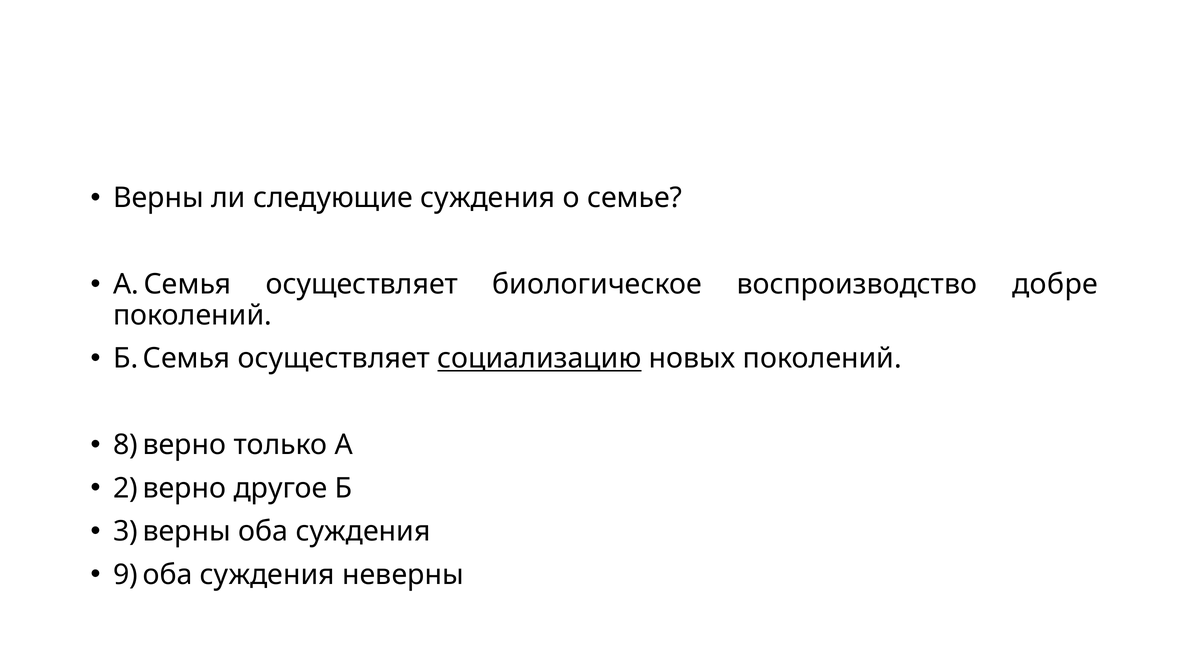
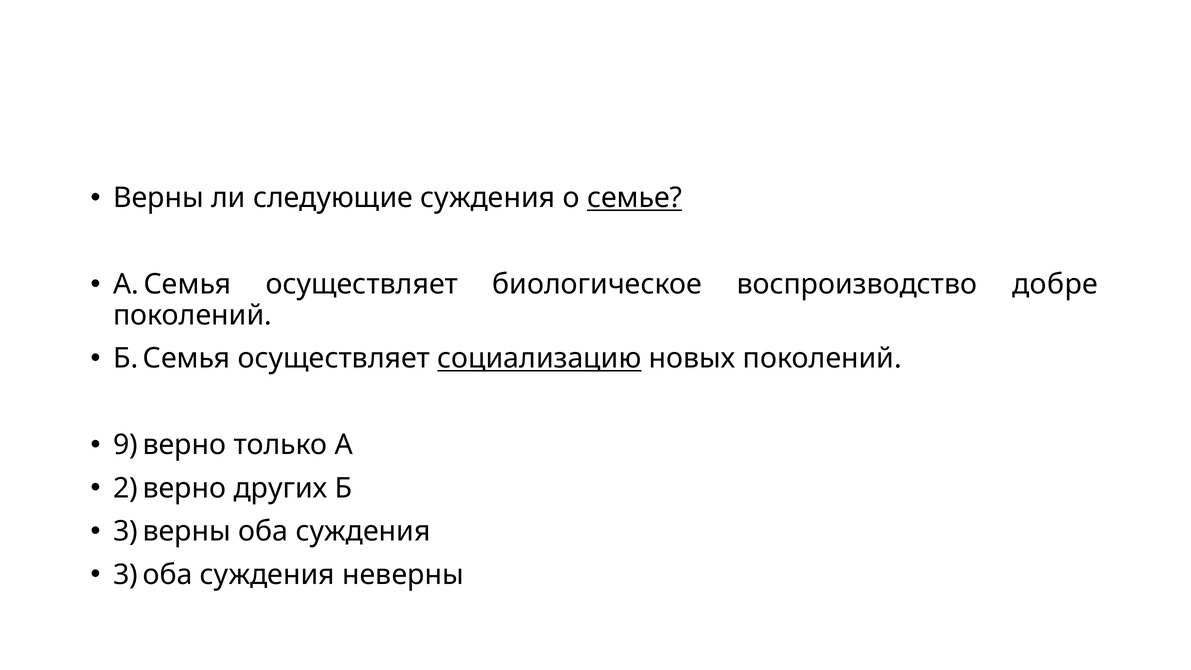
семье underline: none -> present
8: 8 -> 9
другое: другое -> других
9 at (126, 575): 9 -> 3
